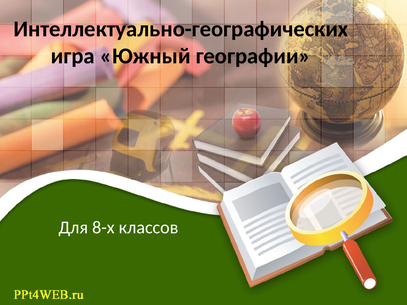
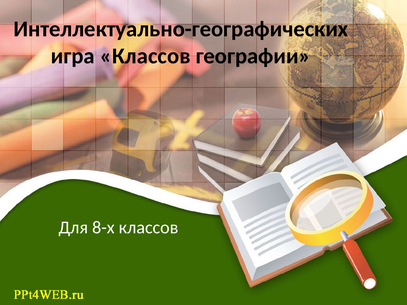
игра Южный: Южный -> Классов
